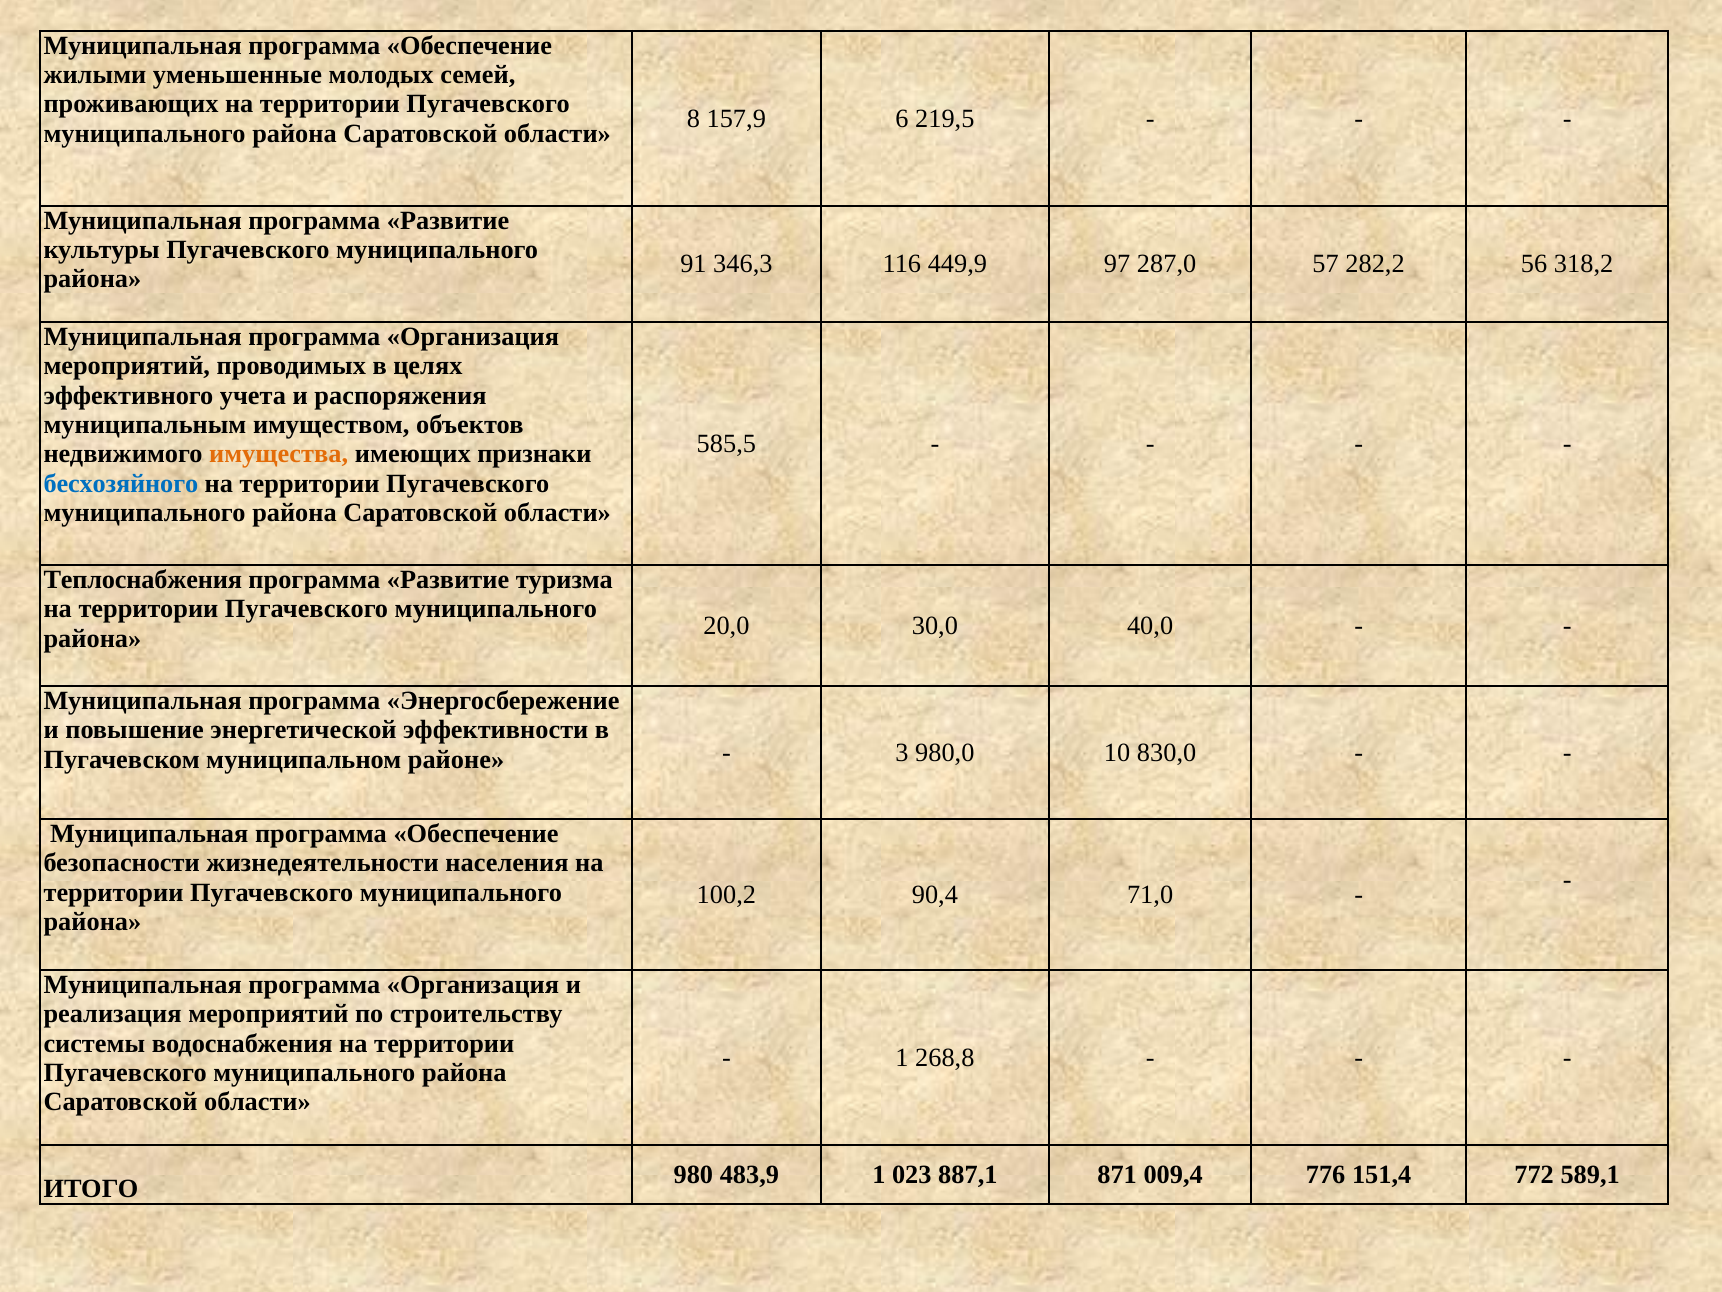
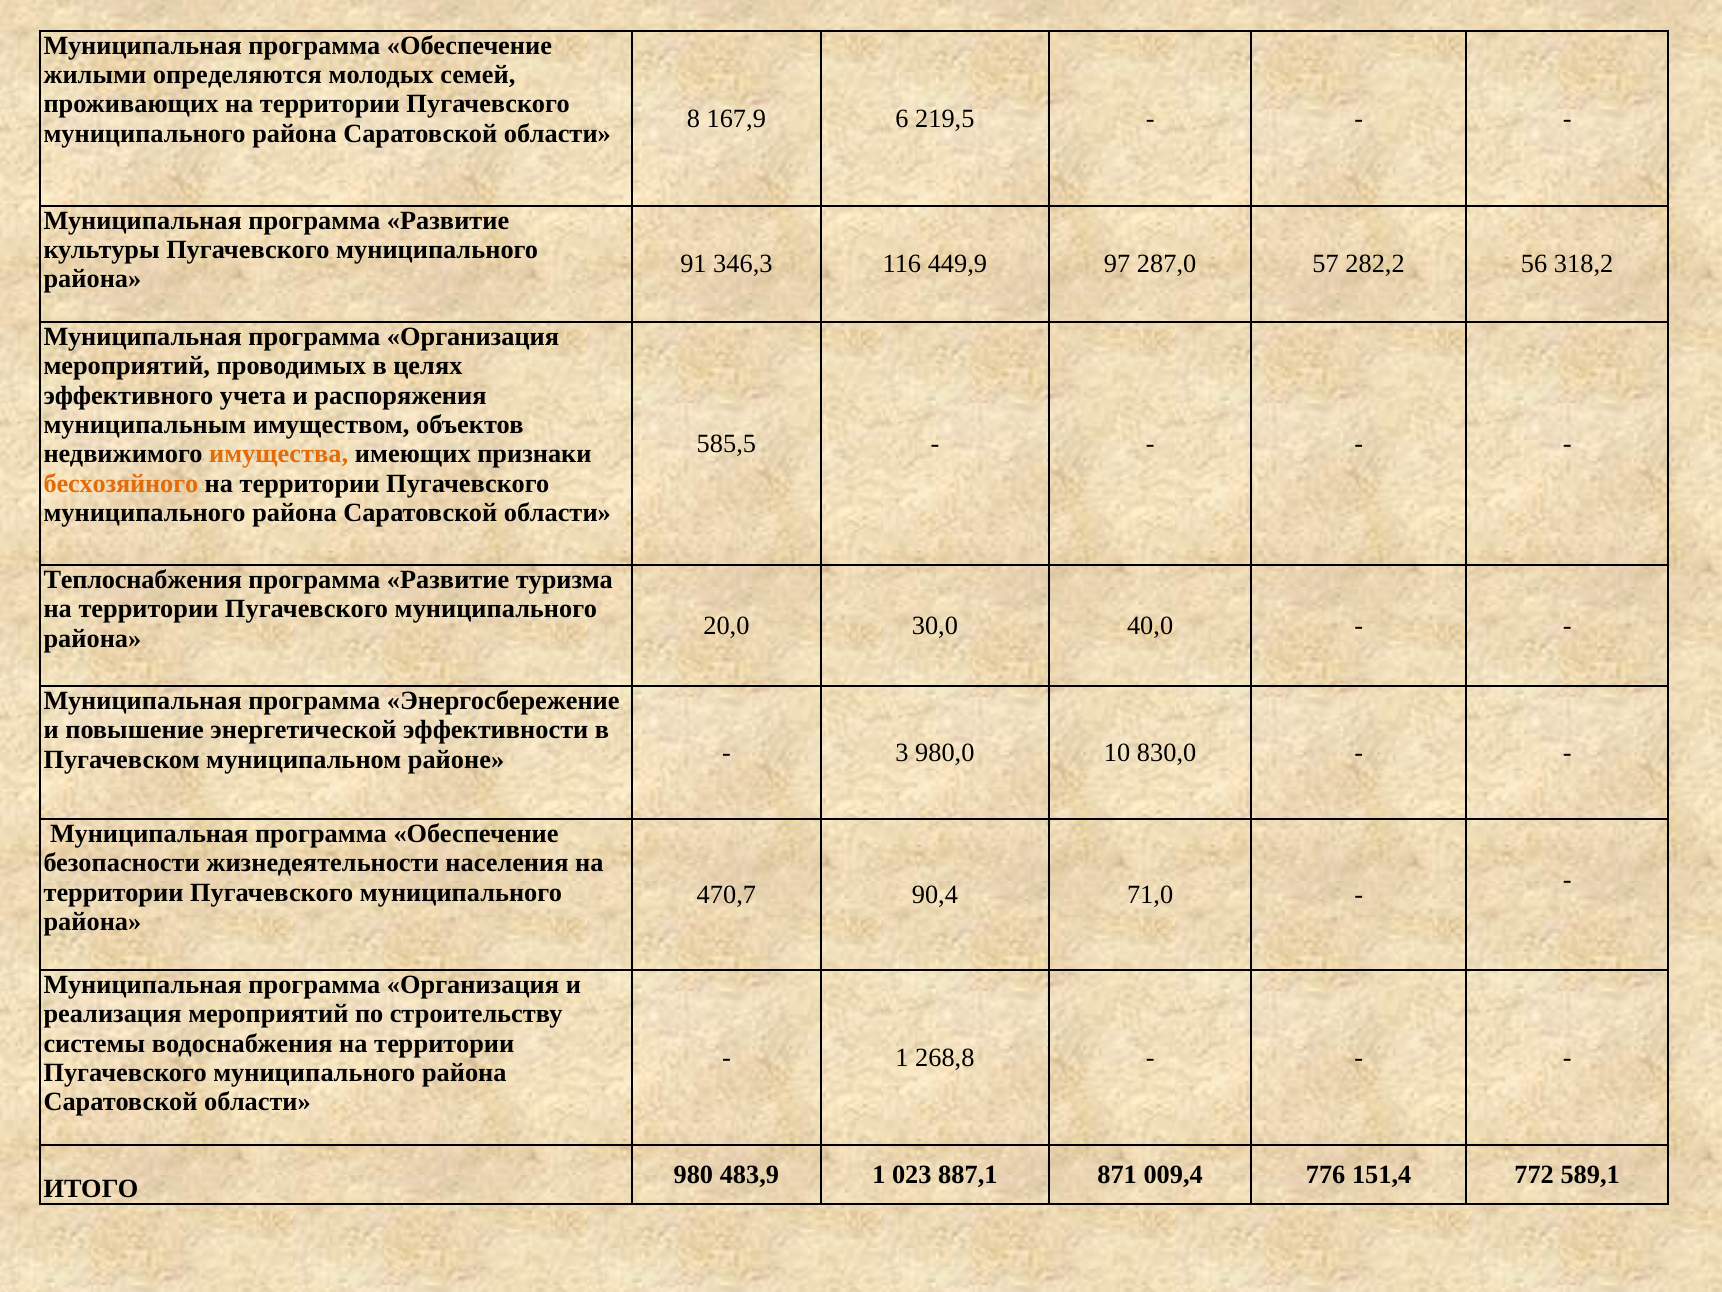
уменьшенные: уменьшенные -> определяются
157,9: 157,9 -> 167,9
бесхозяйного colour: blue -> orange
100,2: 100,2 -> 470,7
